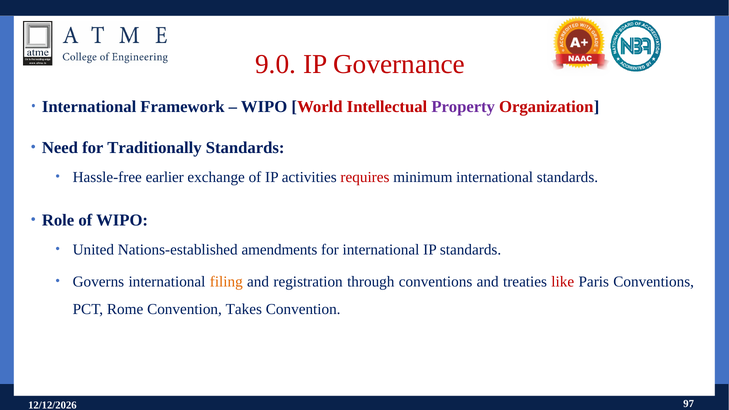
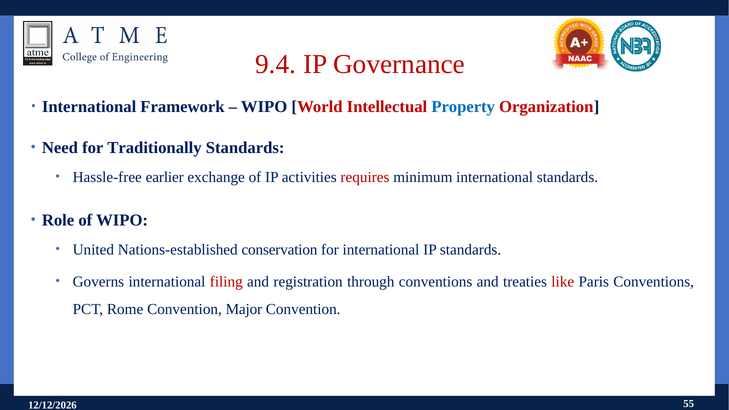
9.0: 9.0 -> 9.4
Property colour: purple -> blue
amendments: amendments -> conservation
filing colour: orange -> red
Takes: Takes -> Major
97: 97 -> 55
